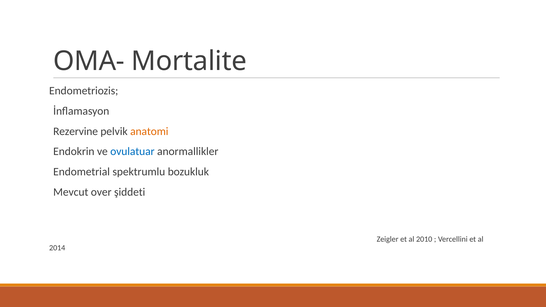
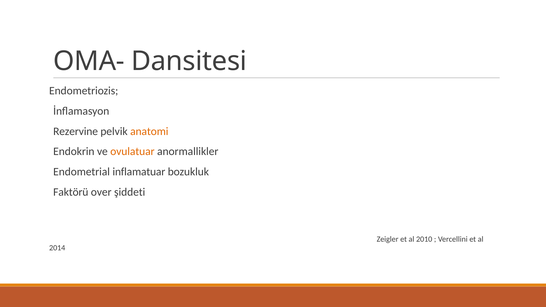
Mortalite: Mortalite -> Dansitesi
ovulatuar colour: blue -> orange
spektrumlu: spektrumlu -> inflamatuar
Mevcut: Mevcut -> Faktörü
